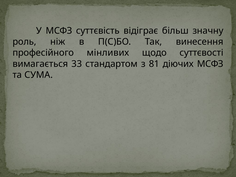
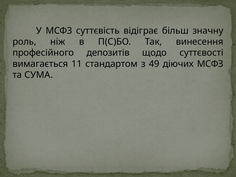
мінливих: мінливих -> депозитів
33: 33 -> 11
81: 81 -> 49
